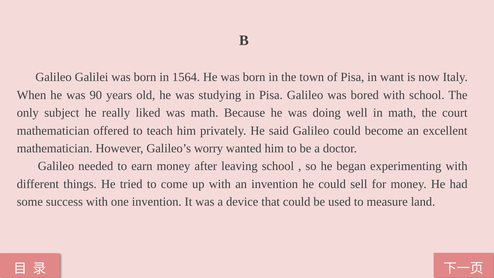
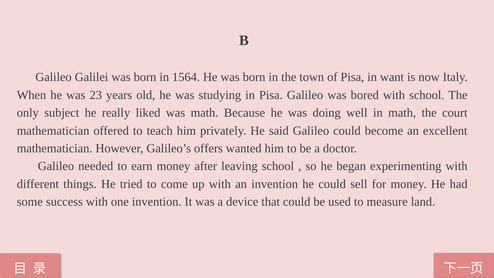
90: 90 -> 23
worry: worry -> offers
